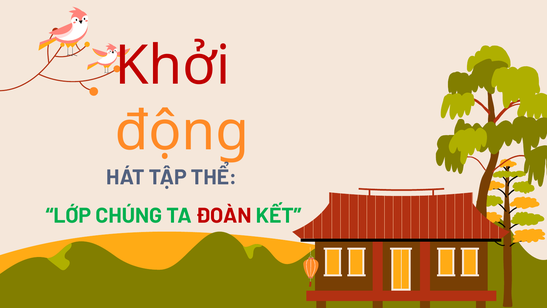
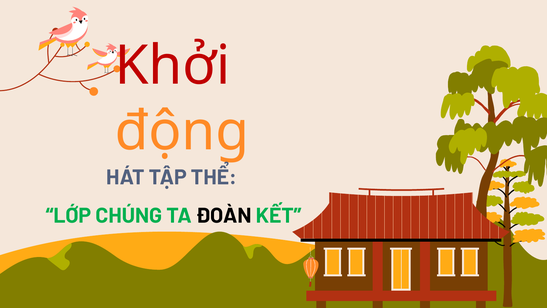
ĐOÀN colour: red -> black
